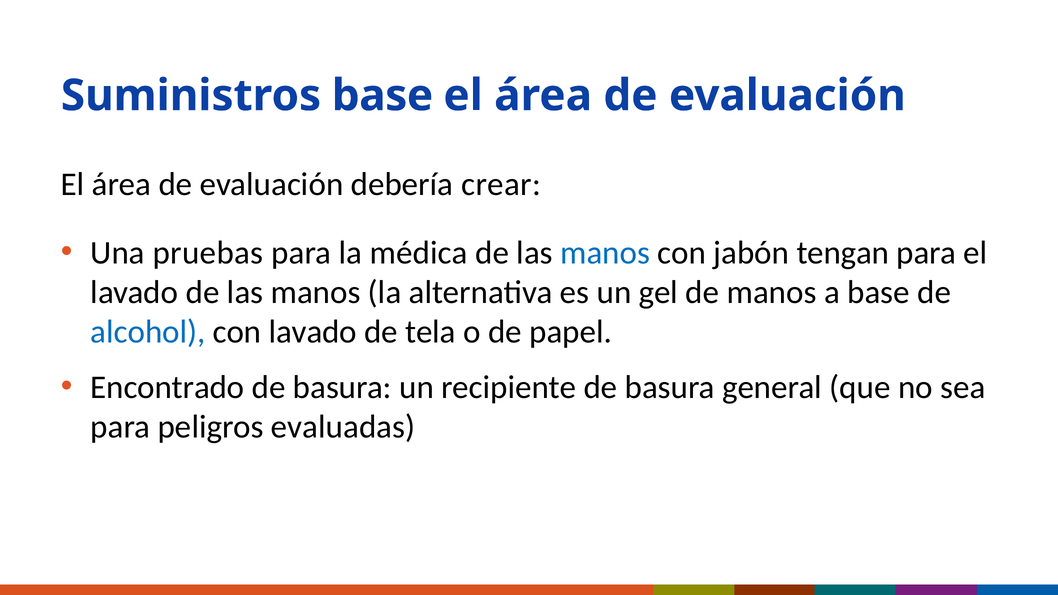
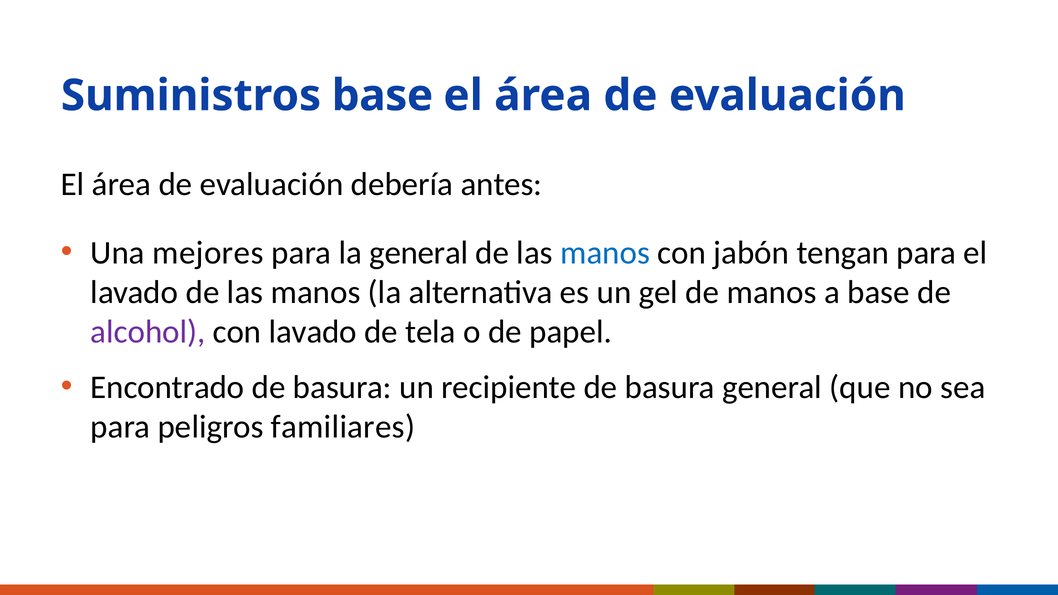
crear: crear -> antes
pruebas: pruebas -> mejores
la médica: médica -> general
alcohol colour: blue -> purple
evaluadas: evaluadas -> familiares
